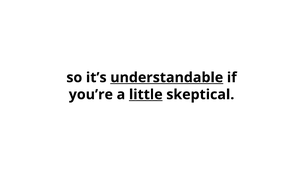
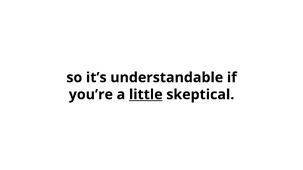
understandable underline: present -> none
